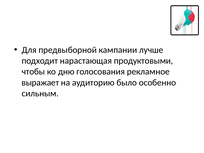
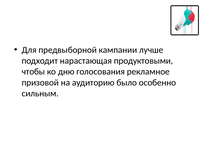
выражает: выражает -> призовой
